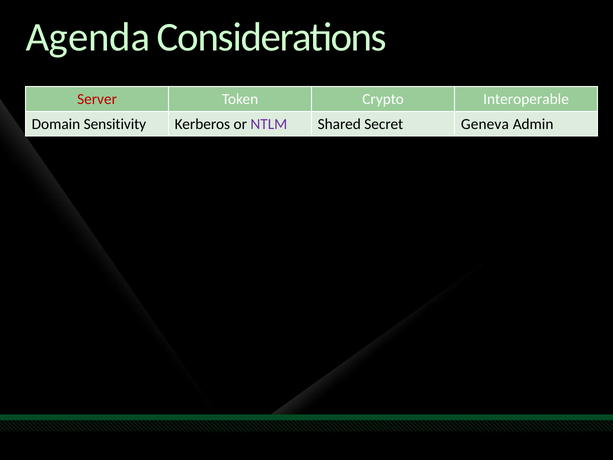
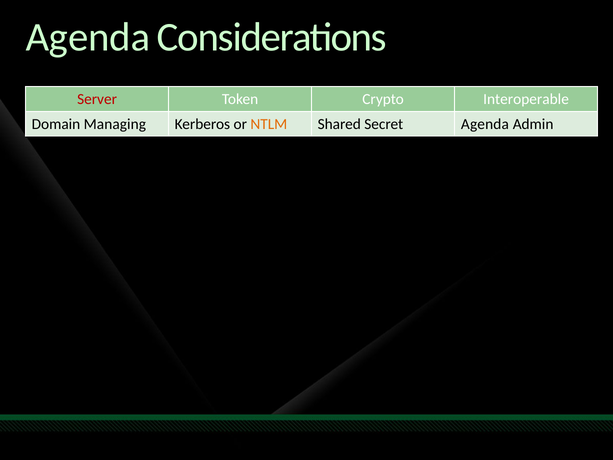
Sensitivity: Sensitivity -> Managing
NTLM colour: purple -> orange
Secret Geneva: Geneva -> Agenda
